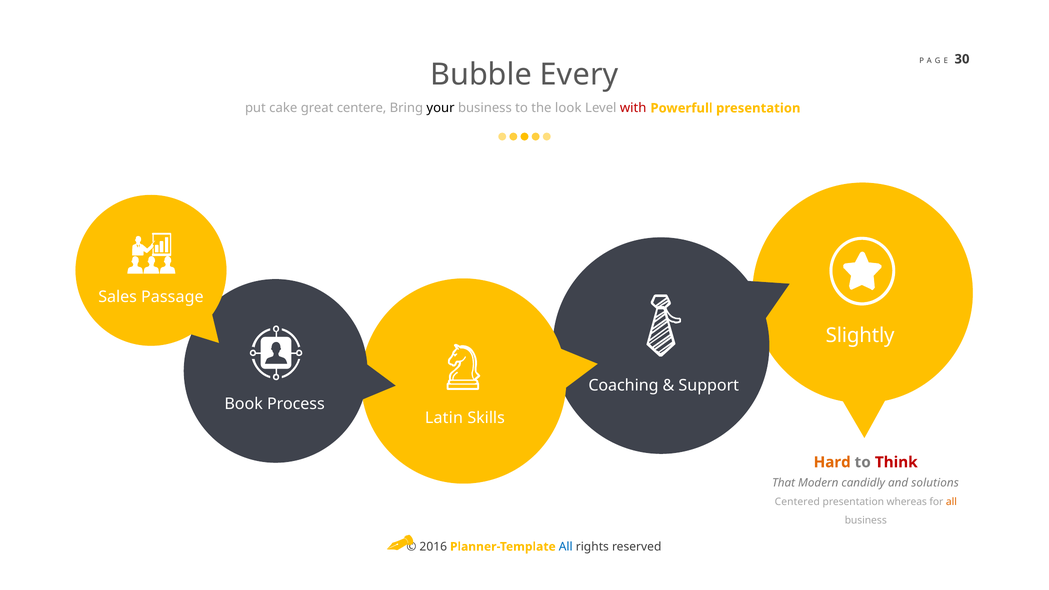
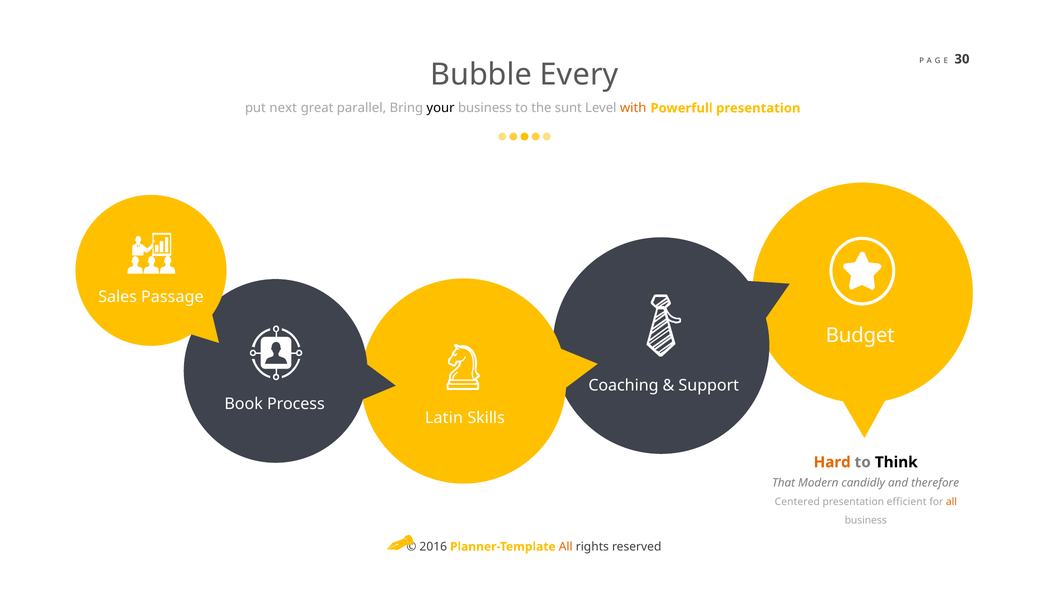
cake: cake -> next
centere: centere -> parallel
look: look -> sunt
with colour: red -> orange
Slightly: Slightly -> Budget
Think colour: red -> black
solutions: solutions -> therefore
whereas: whereas -> efficient
All at (566, 547) colour: blue -> orange
